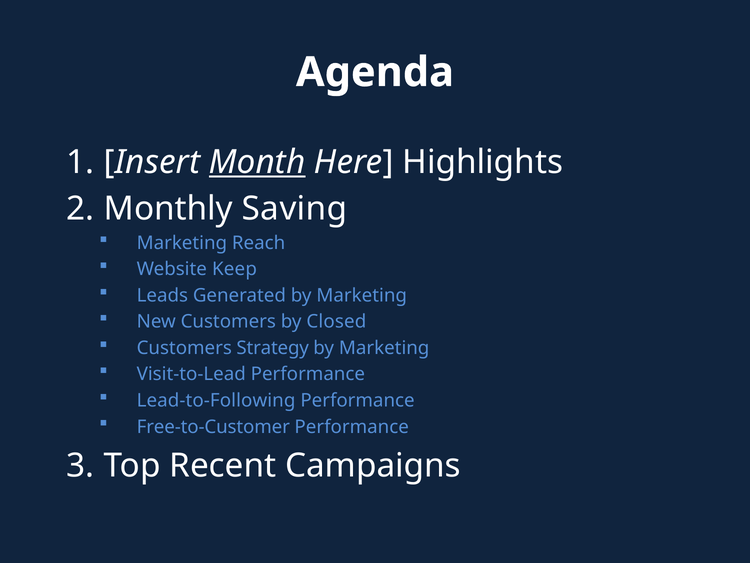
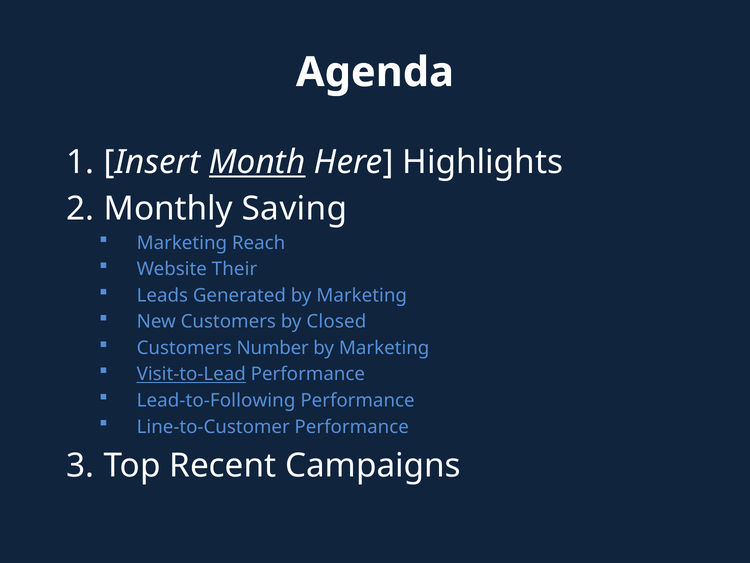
Keep: Keep -> Their
Strategy: Strategy -> Number
Visit-to-Lead underline: none -> present
Free-to-Customer: Free-to-Customer -> Line-to-Customer
